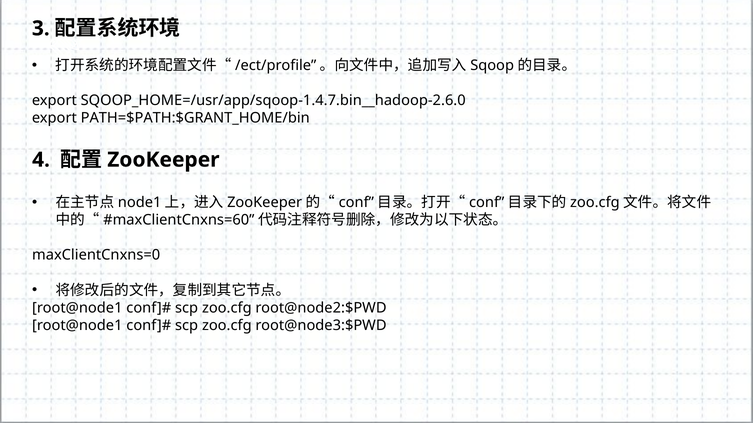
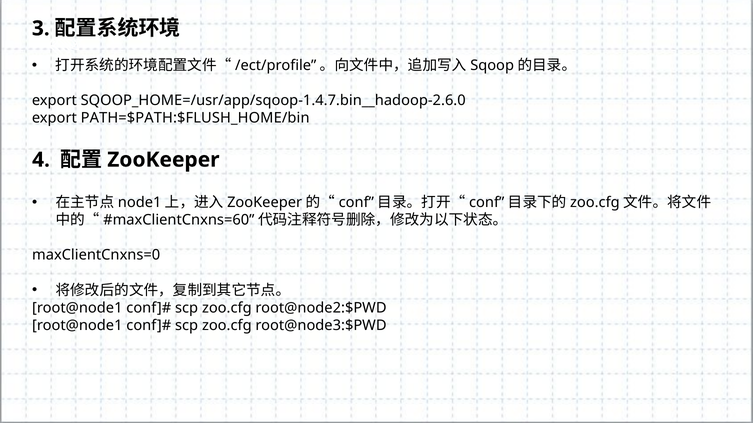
PATH=$PATH:$GRANT_HOME/bin: PATH=$PATH:$GRANT_HOME/bin -> PATH=$PATH:$FLUSH_HOME/bin
